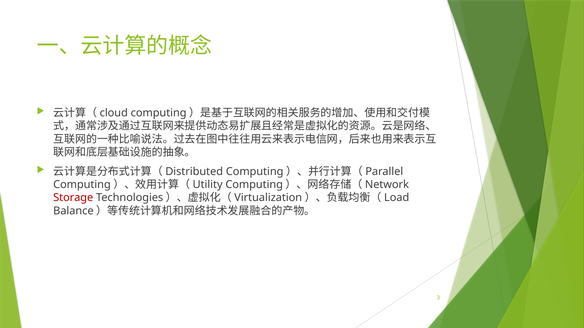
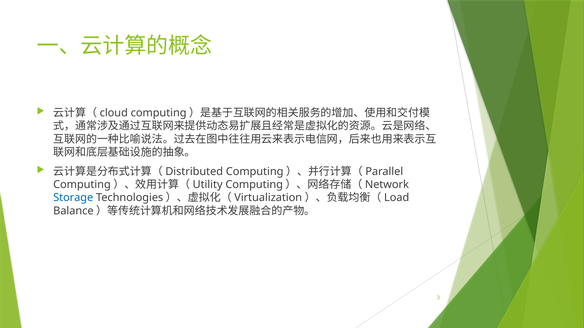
Storage colour: red -> blue
